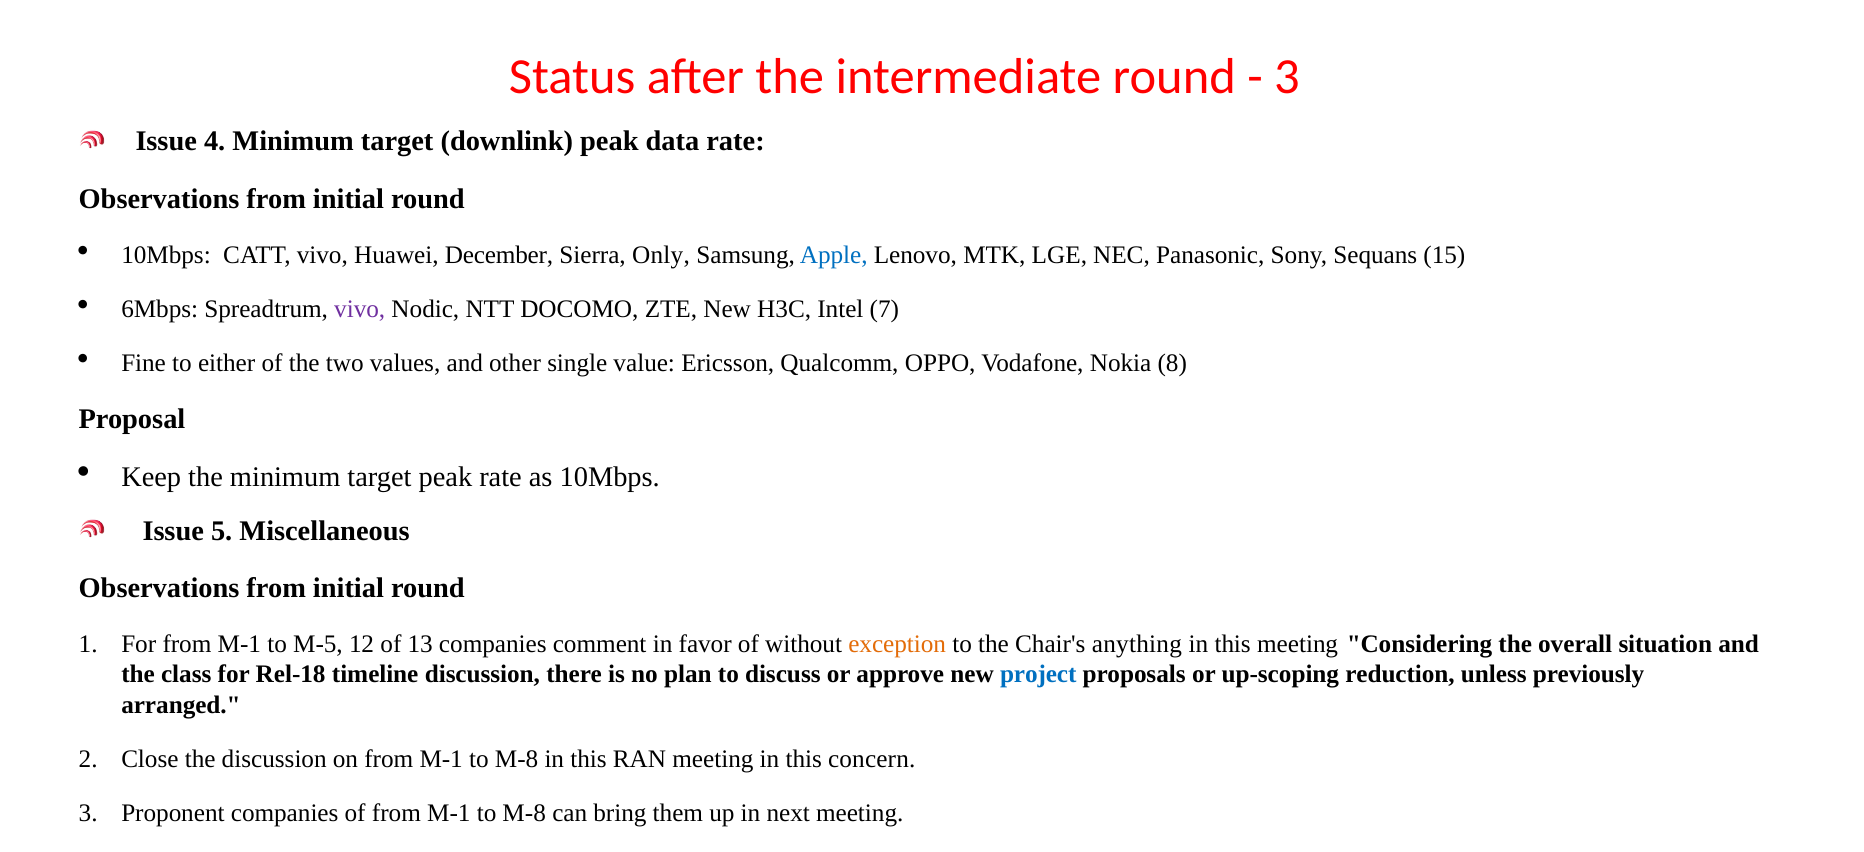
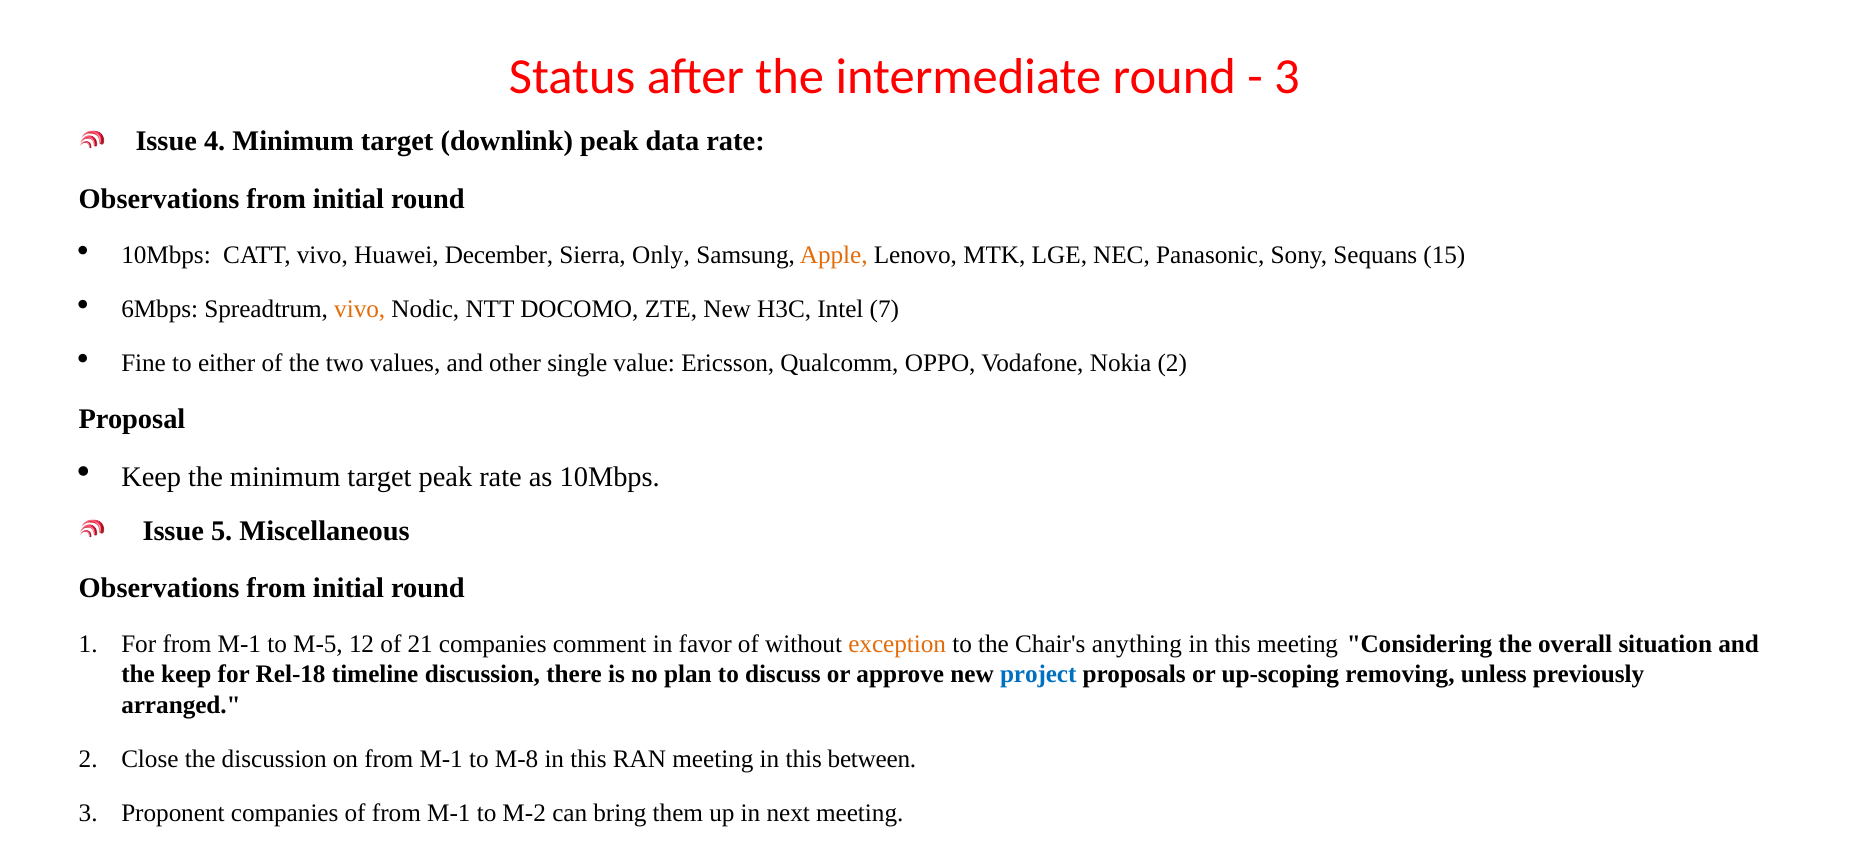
Apple colour: blue -> orange
vivo at (360, 309) colour: purple -> orange
Nokia 8: 8 -> 2
13: 13 -> 21
the class: class -> keep
reduction: reduction -> removing
concern: concern -> between
M-8 at (524, 813): M-8 -> M-2
